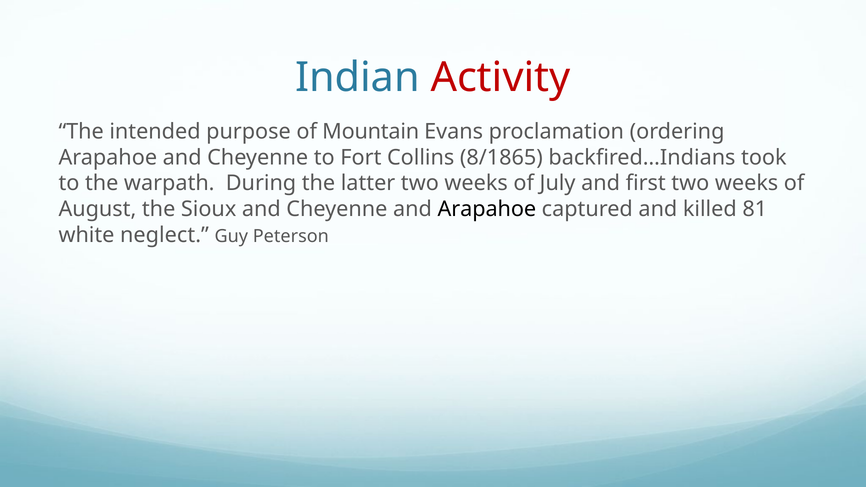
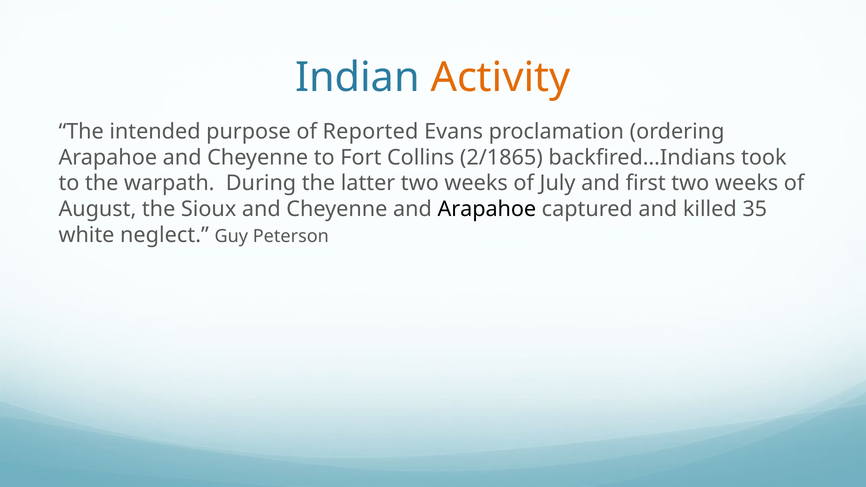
Activity colour: red -> orange
Mountain: Mountain -> Reported
8/1865: 8/1865 -> 2/1865
81: 81 -> 35
